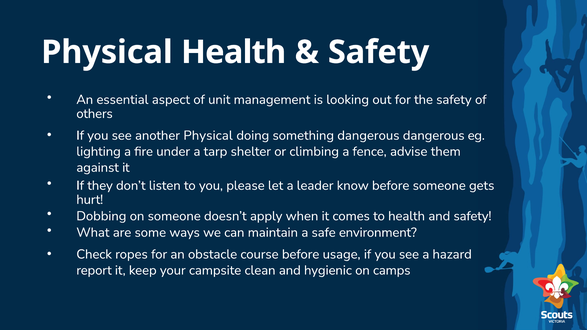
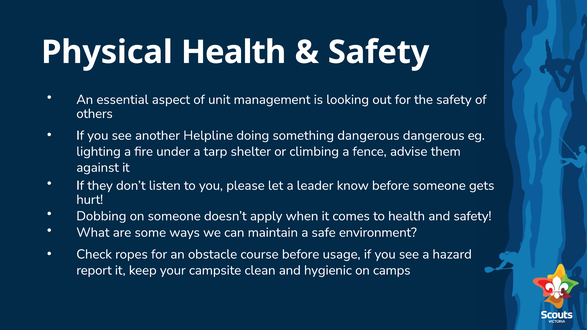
another Physical: Physical -> Helpline
